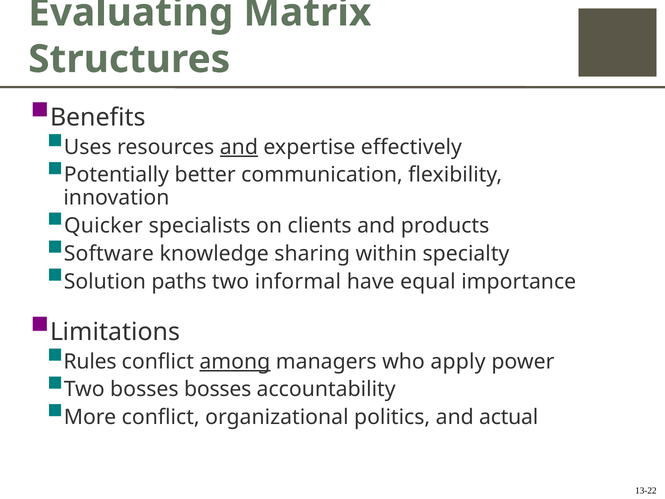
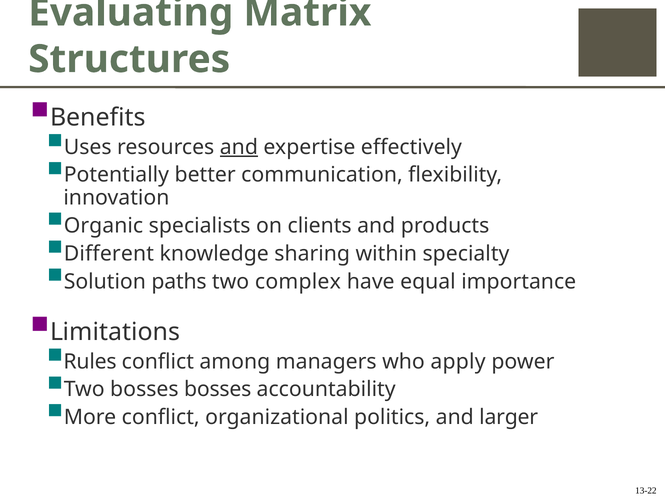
Quicker: Quicker -> Organic
Software: Software -> Different
informal: informal -> complex
among underline: present -> none
actual: actual -> larger
